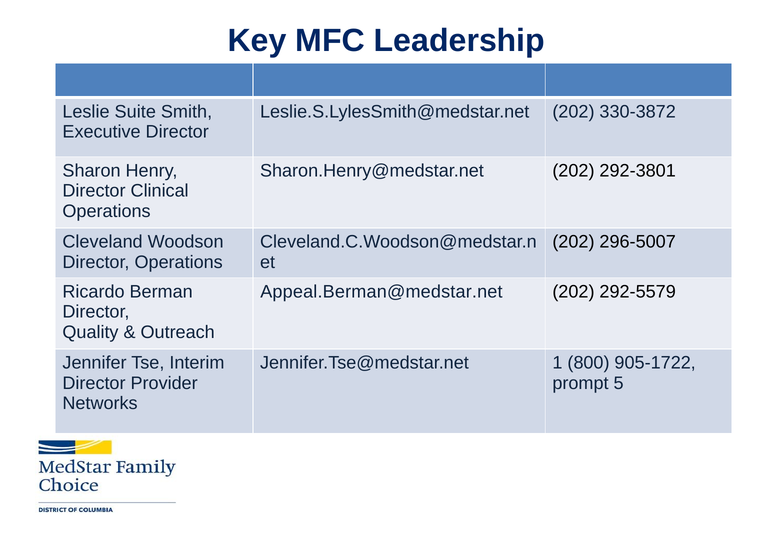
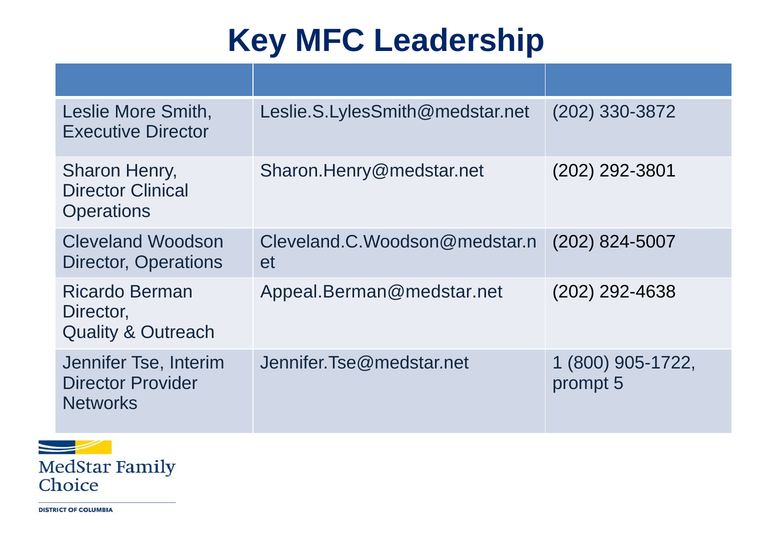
Suite: Suite -> More
296-5007: 296-5007 -> 824-5007
292-5579: 292-5579 -> 292-4638
